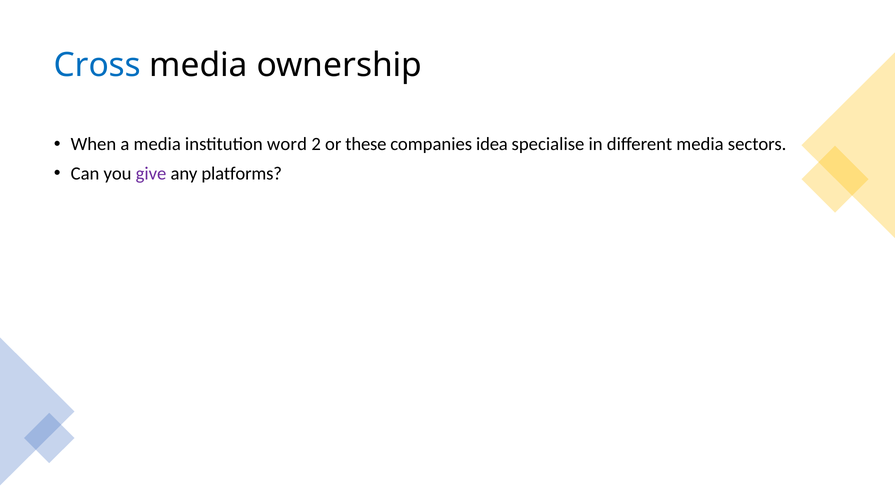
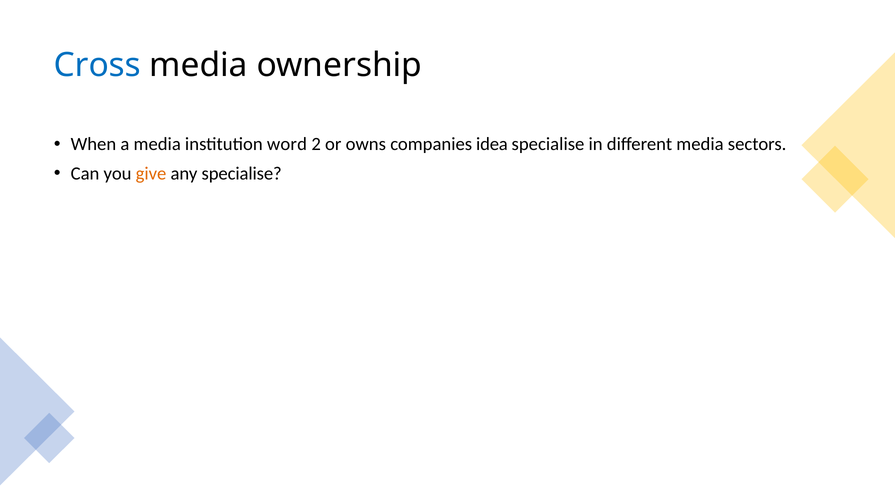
these: these -> owns
give colour: purple -> orange
any platforms: platforms -> specialise
